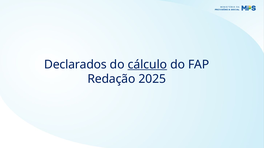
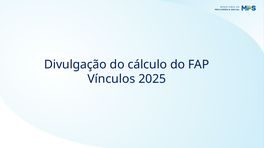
Declarados: Declarados -> Divulgação
cálculo underline: present -> none
Redação: Redação -> Vínculos
